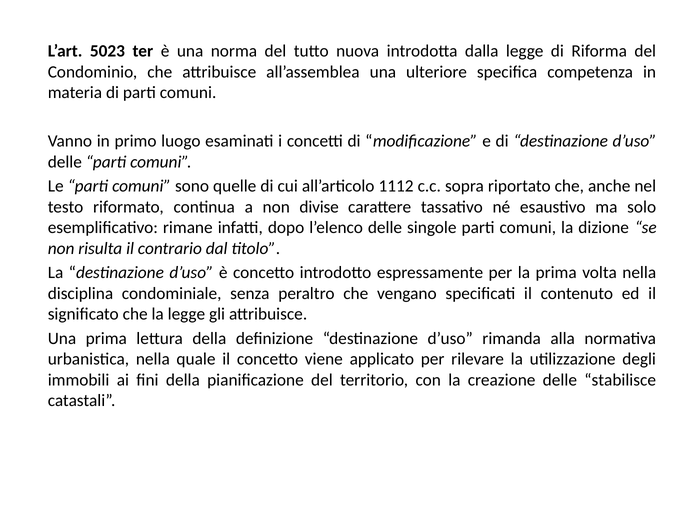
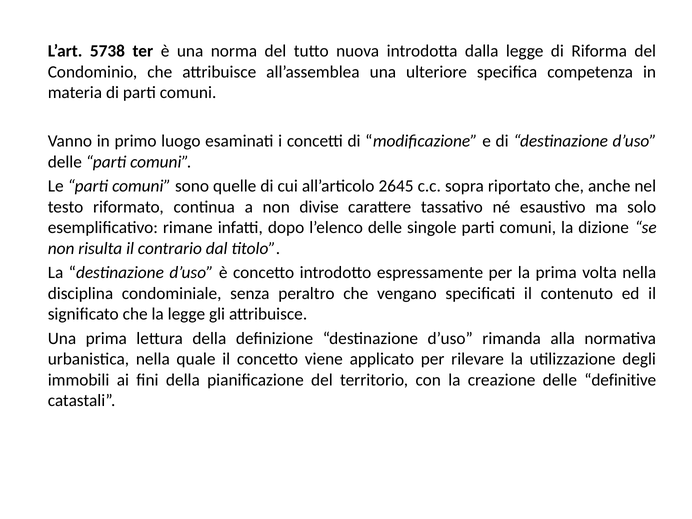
5023: 5023 -> 5738
1112: 1112 -> 2645
stabilisce: stabilisce -> definitive
